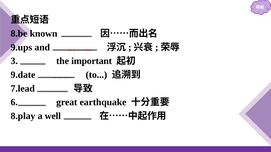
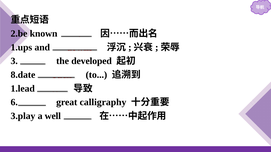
8.be: 8.be -> 2.be
9.ups: 9.ups -> 1.ups
important: important -> developed
9.date: 9.date -> 8.date
7.lead: 7.lead -> 1.lead
earthquake: earthquake -> calligraphy
8.play: 8.play -> 3.play
